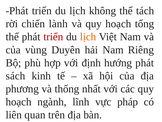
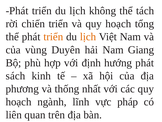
chiến lành: lành -> triển
triển at (53, 37) colour: red -> orange
Riêng: Riêng -> Giang
